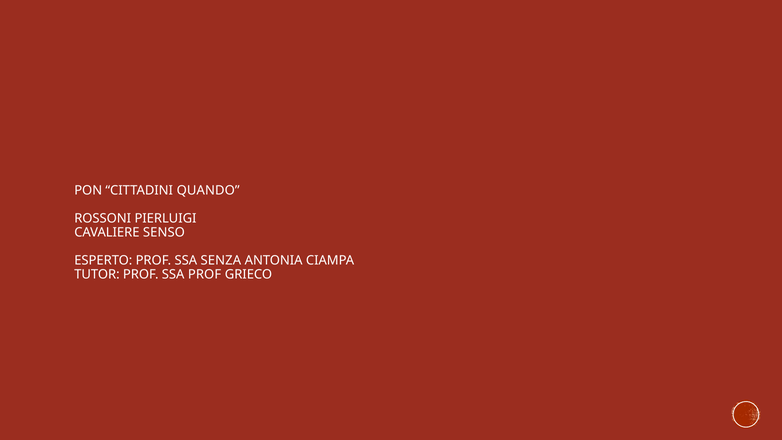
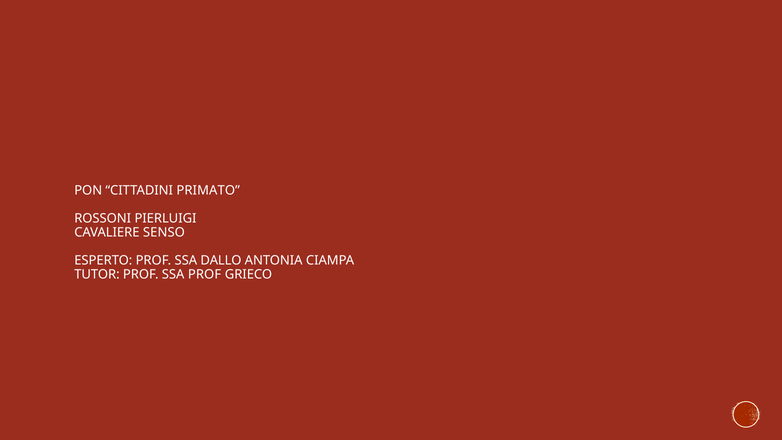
QUANDO: QUANDO -> PRIMATO
SENZA: SENZA -> DALLO
